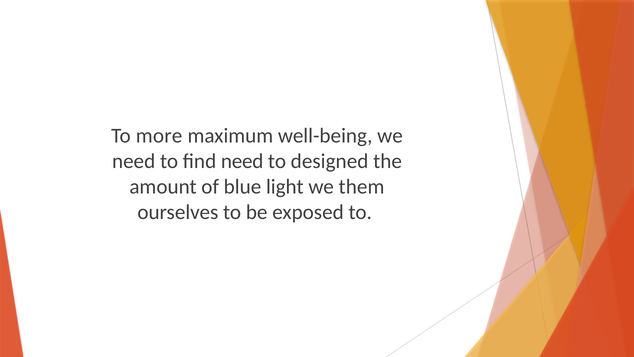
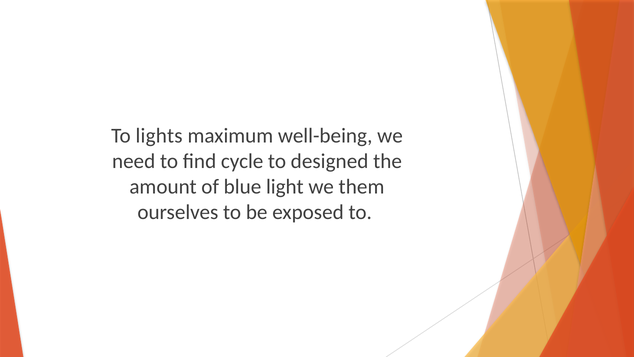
more: more -> lights
find need: need -> cycle
